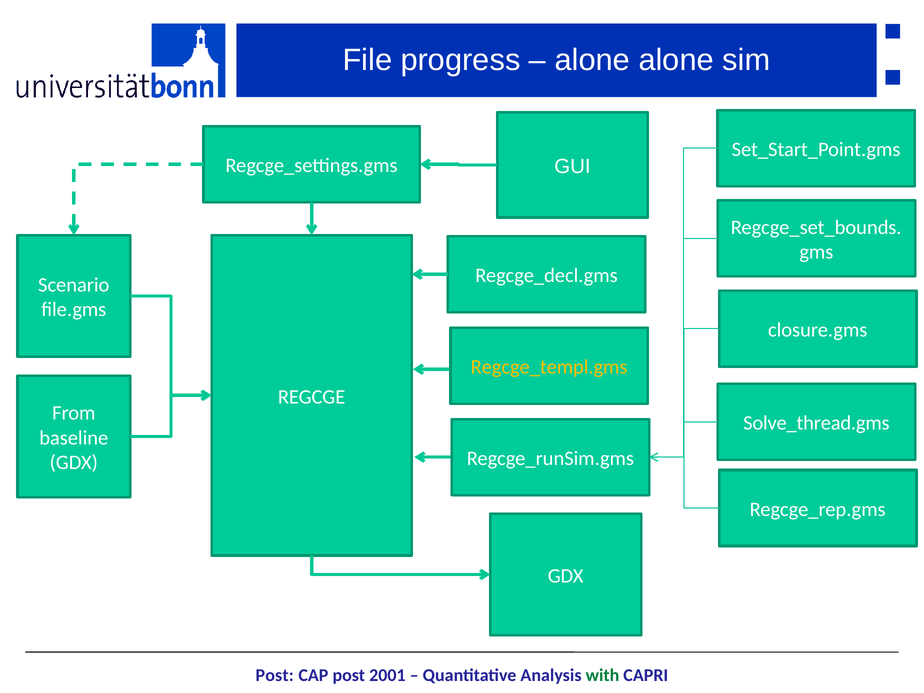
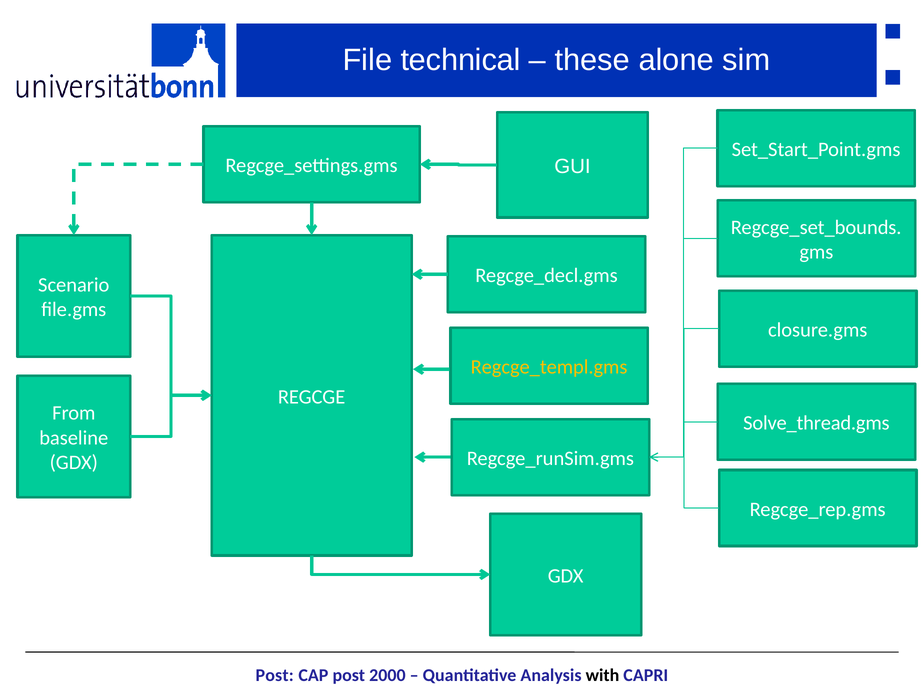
progress: progress -> technical
alone at (592, 60): alone -> these
2001: 2001 -> 2000
with colour: green -> black
